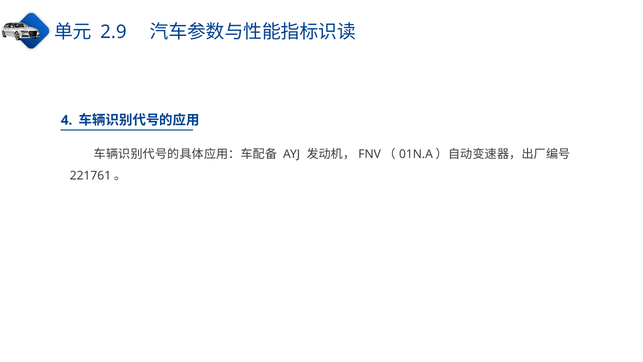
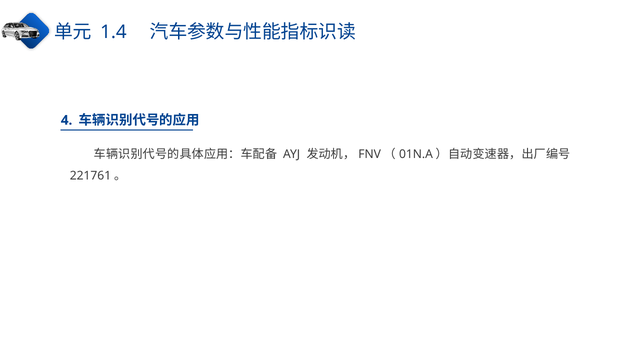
2.9: 2.9 -> 1.4
